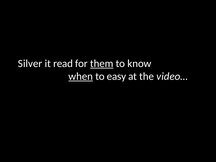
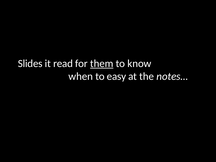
Silver: Silver -> Slides
when underline: present -> none
video…: video… -> notes…
